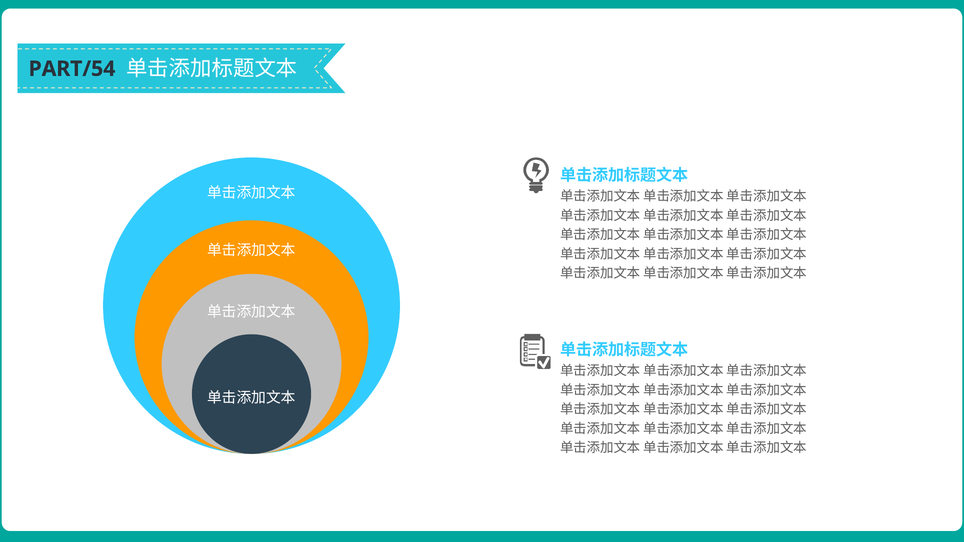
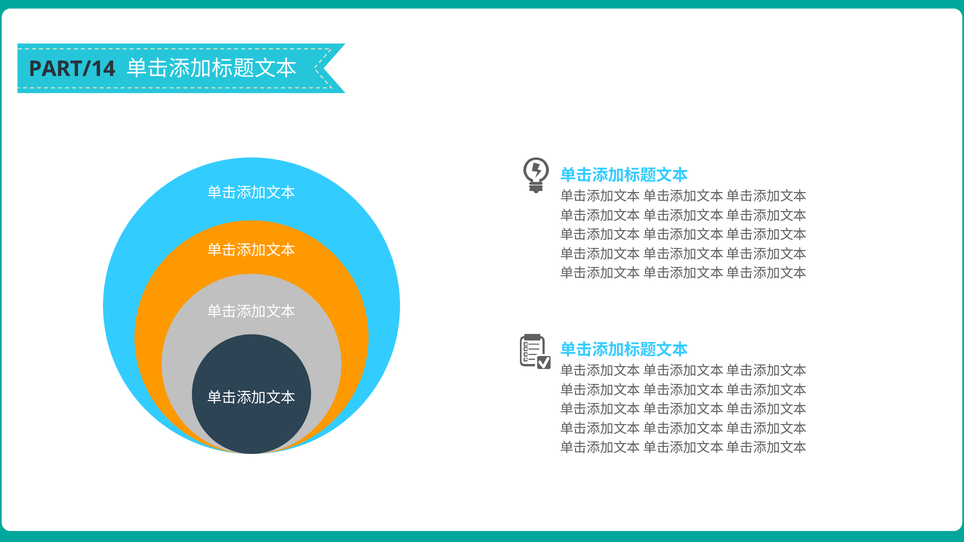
PART/54: PART/54 -> PART/14
